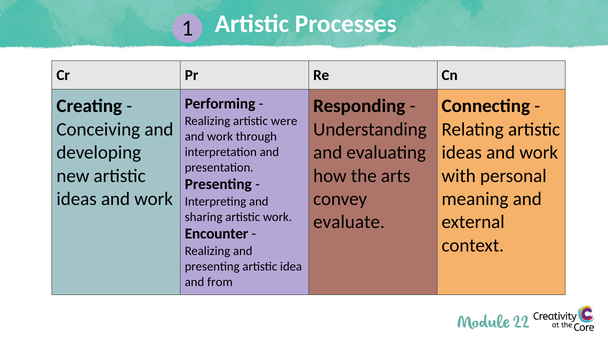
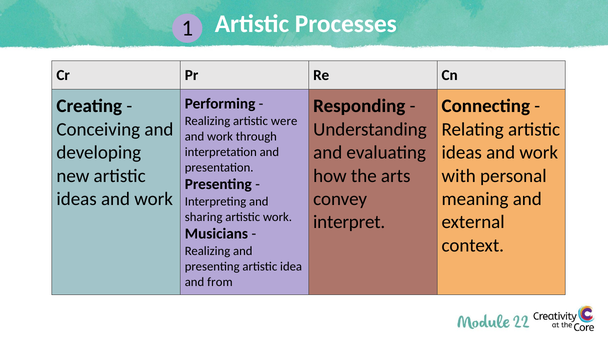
evaluate: evaluate -> interpret
Encounter: Encounter -> Musicians
